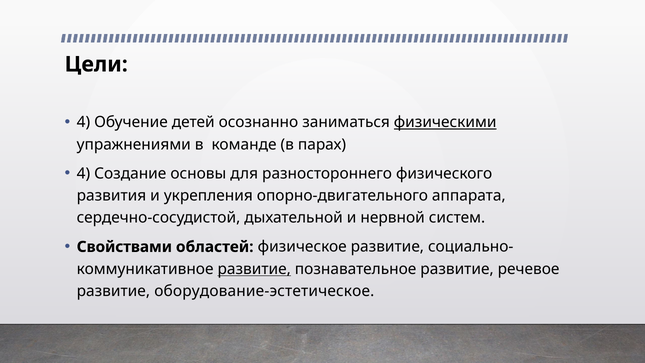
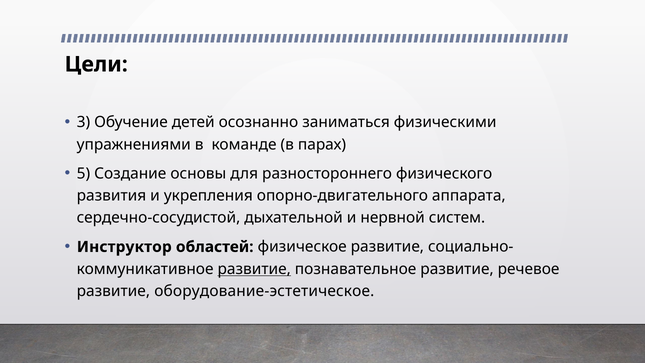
4 at (83, 122): 4 -> 3
физическими underline: present -> none
4 at (83, 173): 4 -> 5
Свойствами: Свойствами -> Инструктор
